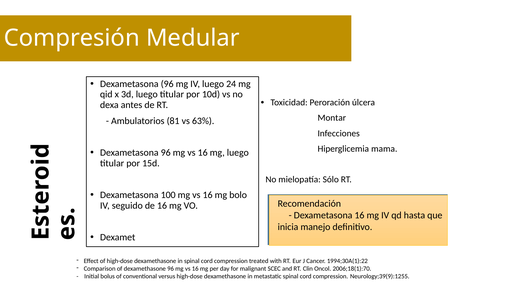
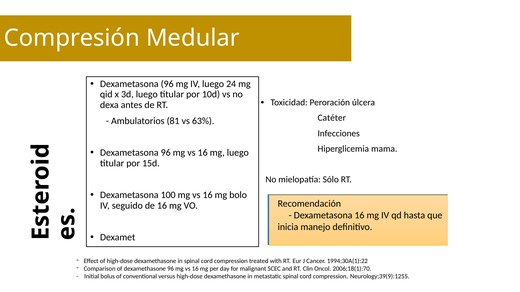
Montar: Montar -> Catéter
